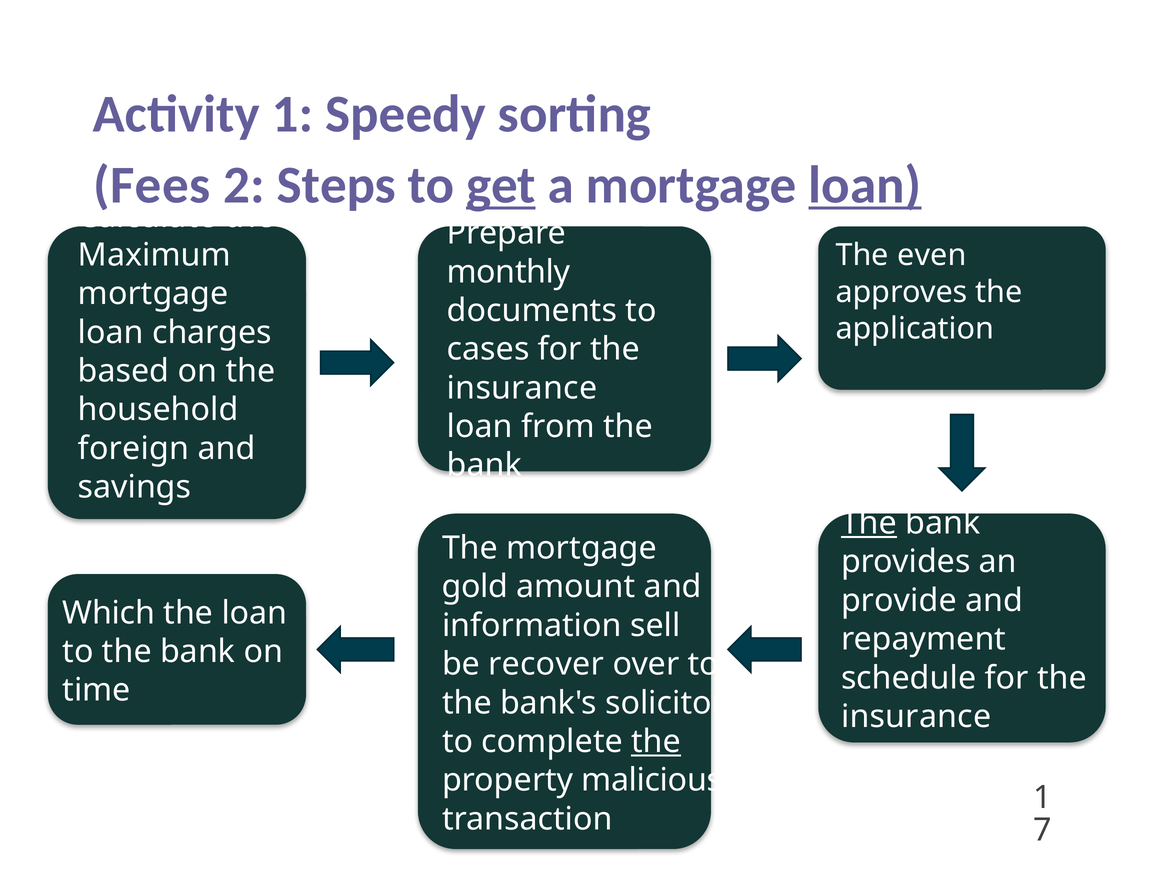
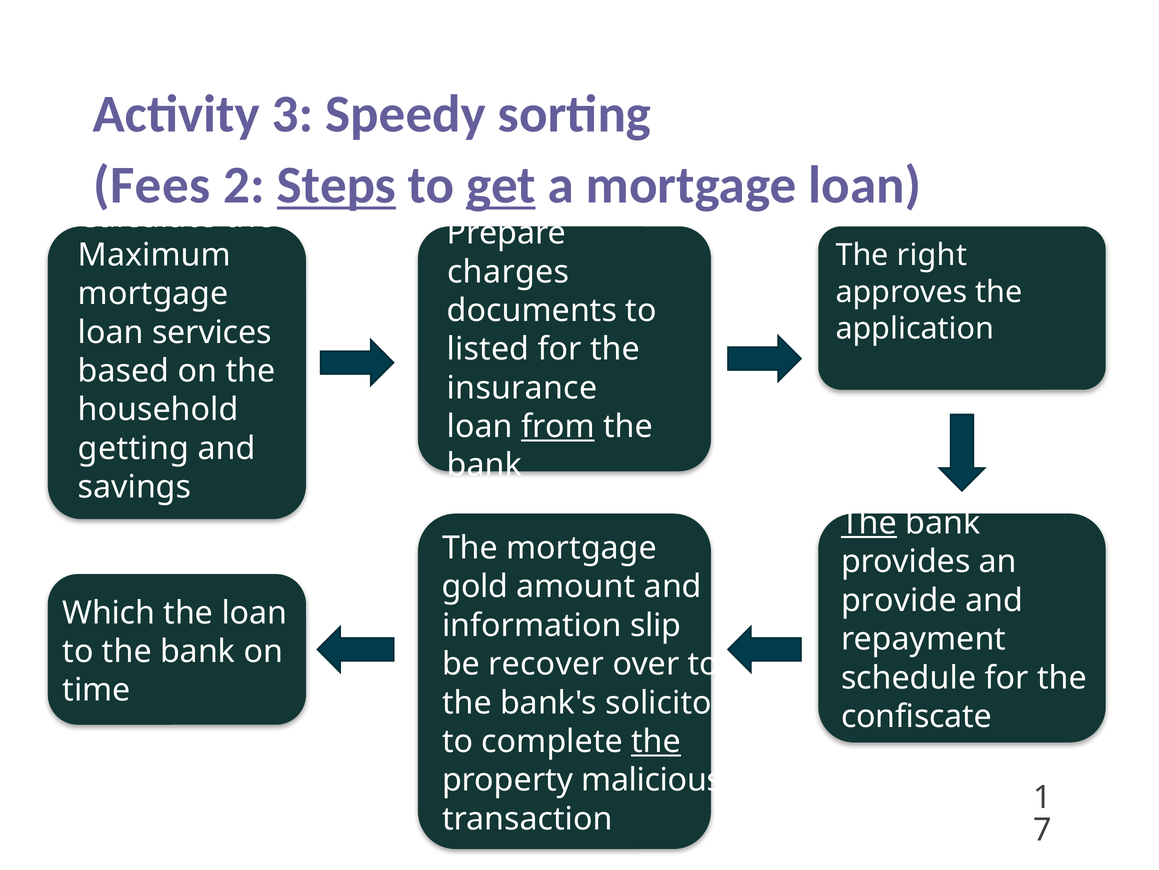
Activity 1: 1 -> 3
Steps underline: none -> present
loan at (865, 185) underline: present -> none
even: even -> right
monthly: monthly -> charges
charges: charges -> services
cases: cases -> listed
from underline: none -> present
foreign: foreign -> getting
sell: sell -> slip
insurance at (916, 716): insurance -> confiscate
